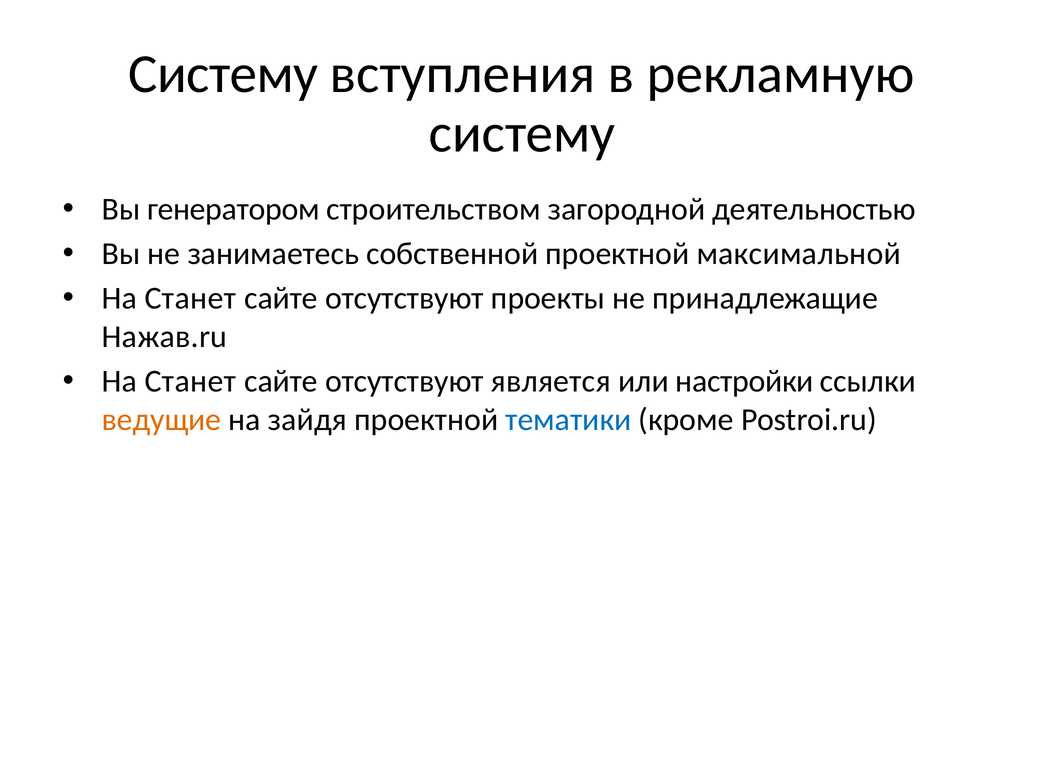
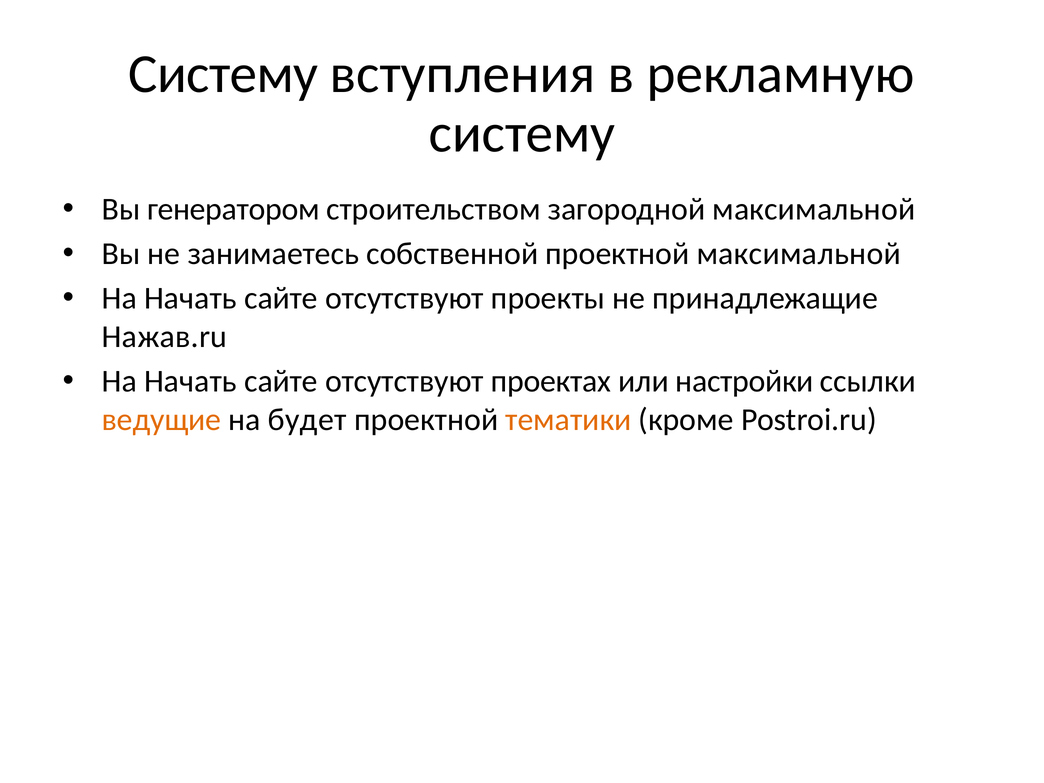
загородной деятельностью: деятельностью -> максимальной
Станет at (190, 298): Станет -> Начать
Станет at (190, 381): Станет -> Начать
является: является -> проектах
зайдя: зайдя -> будет
тематики colour: blue -> orange
